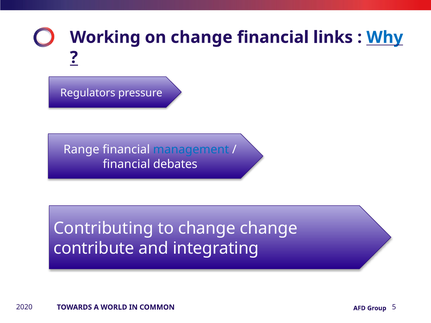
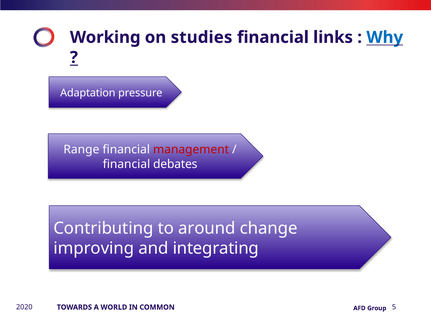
on change: change -> studies
Regulators: Regulators -> Adaptation
management colour: blue -> red
to change: change -> around
contribute: contribute -> improving
